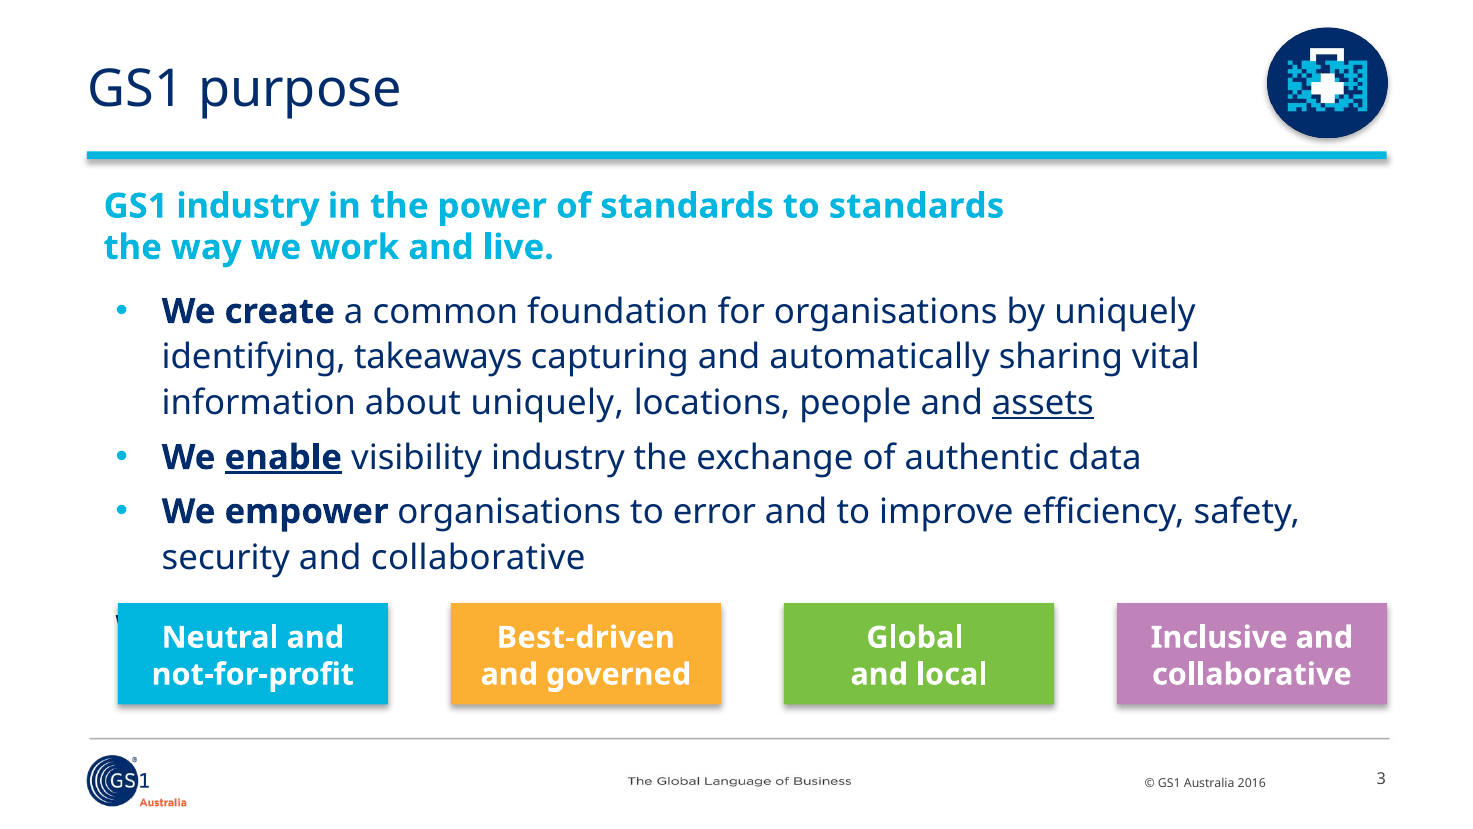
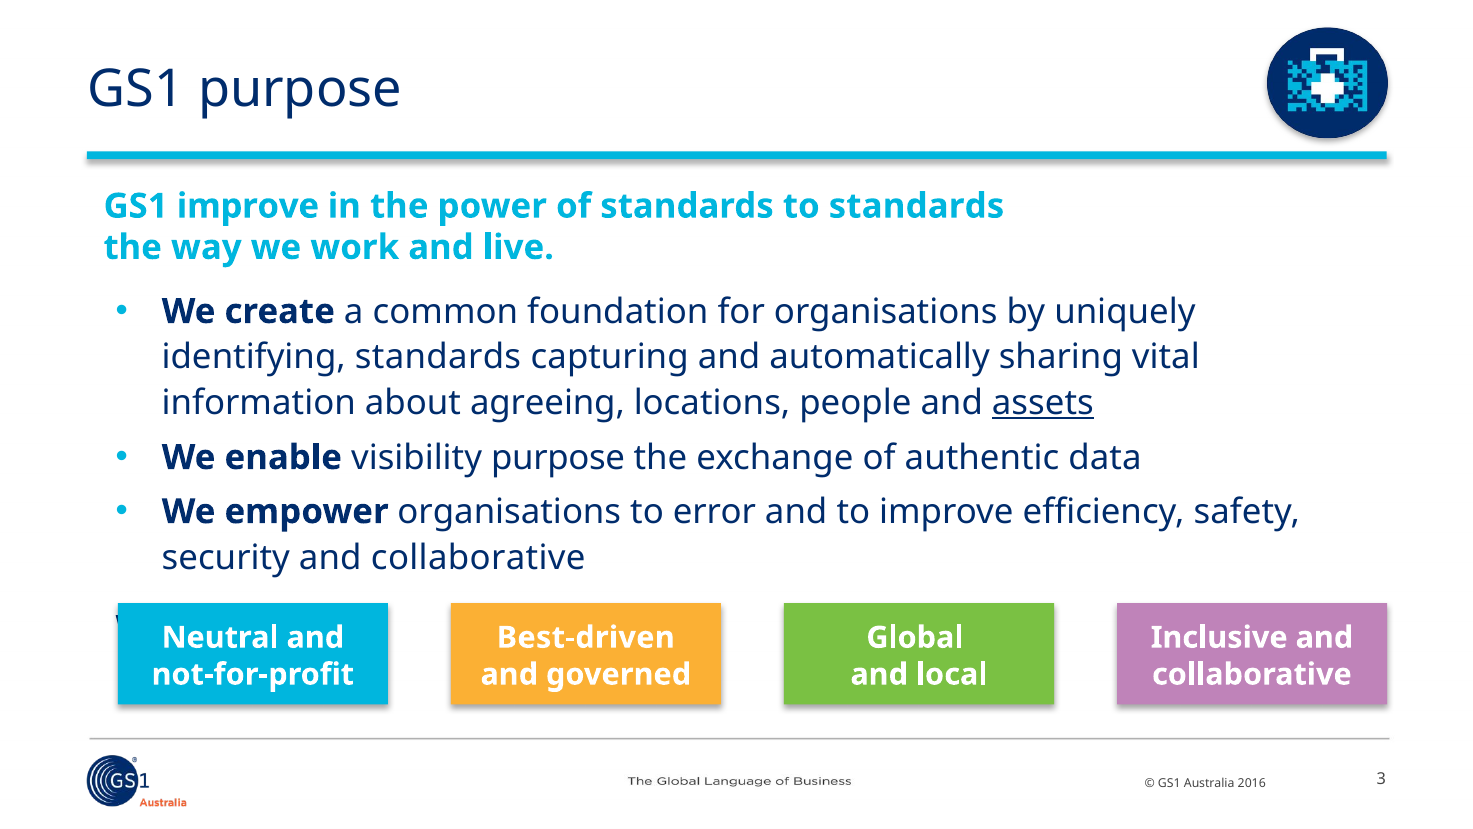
GS1 industry: industry -> improve
identifying takeaways: takeaways -> standards
about uniquely: uniquely -> agreeing
enable underline: present -> none
visibility industry: industry -> purpose
